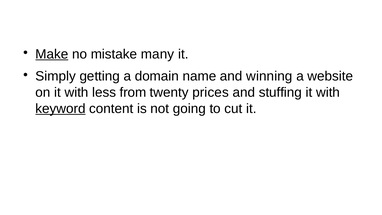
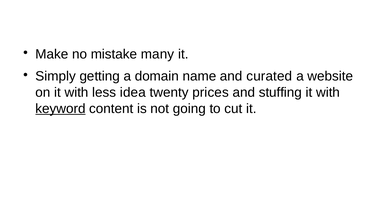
Make underline: present -> none
winning: winning -> curated
from: from -> idea
